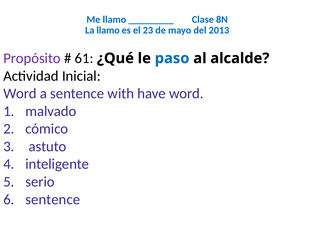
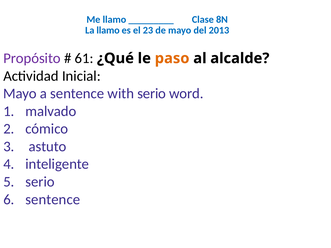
paso colour: blue -> orange
Word at (20, 94): Word -> Mayo
with have: have -> serio
